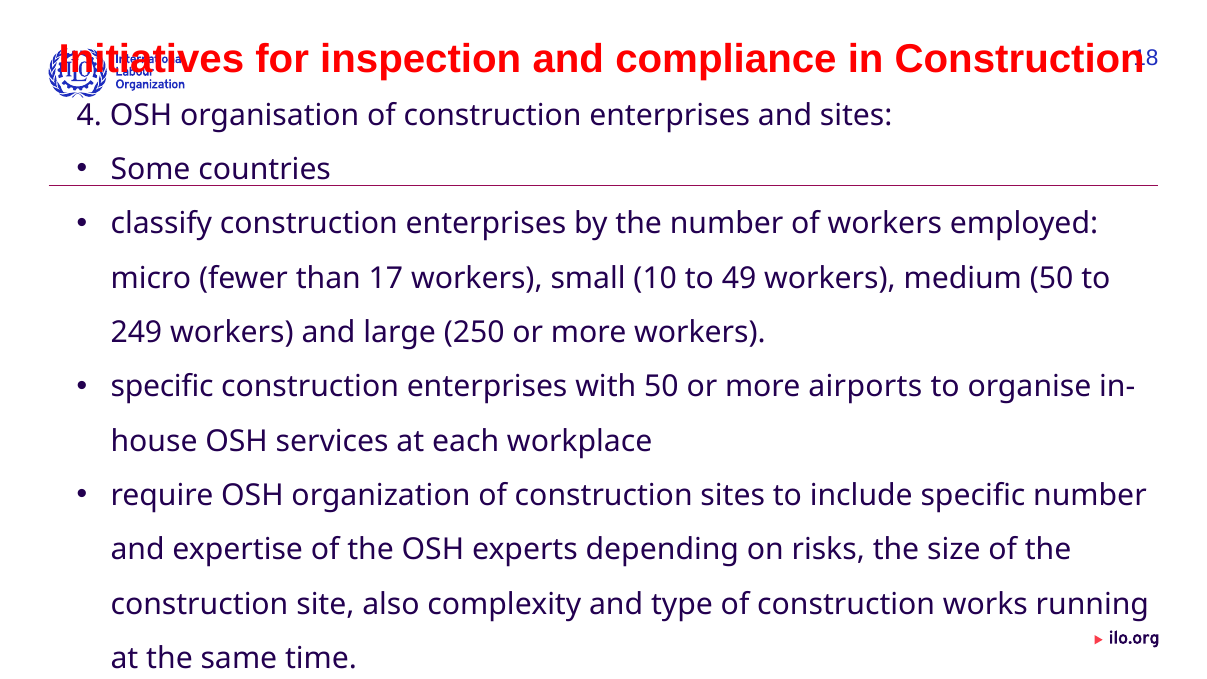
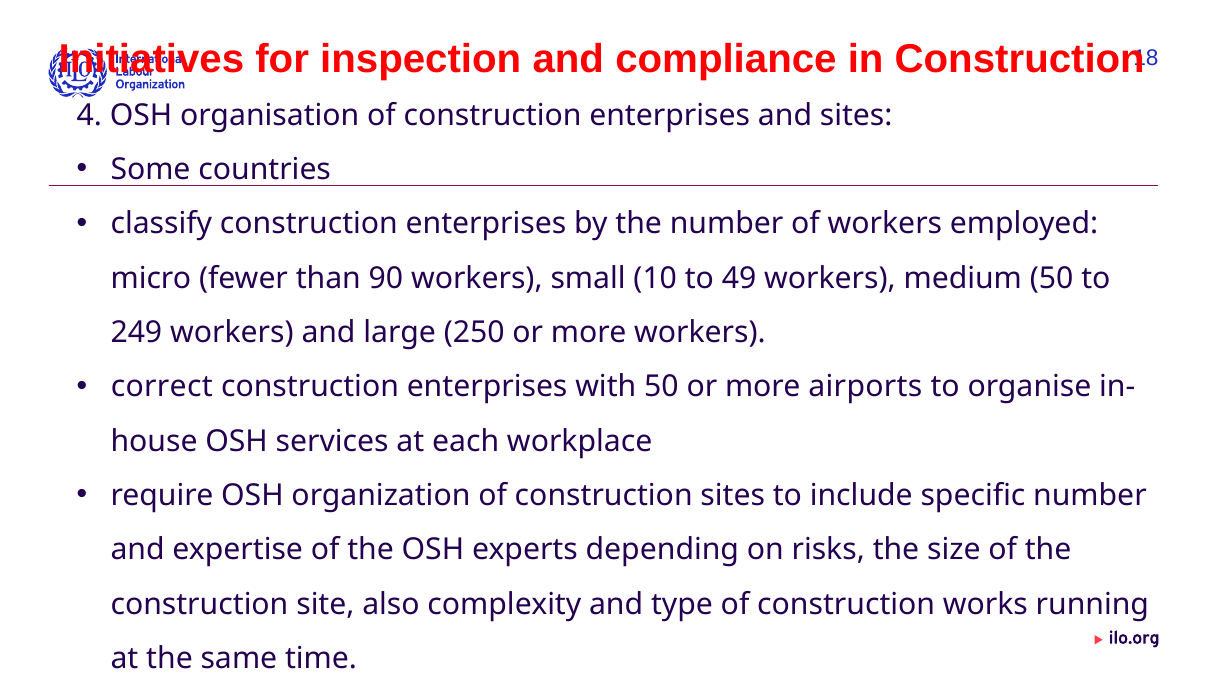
17: 17 -> 90
specific at (162, 387): specific -> correct
